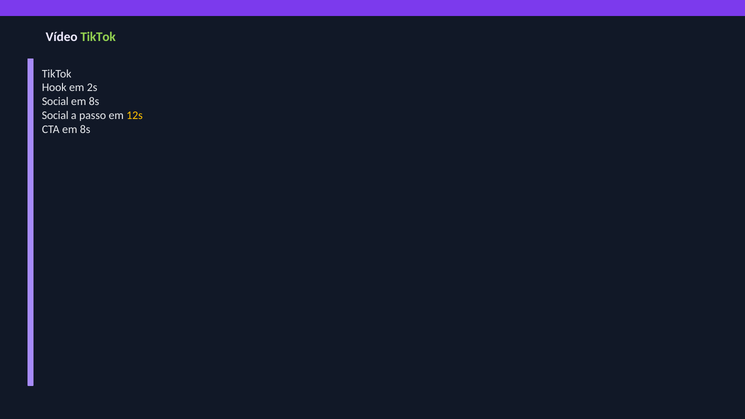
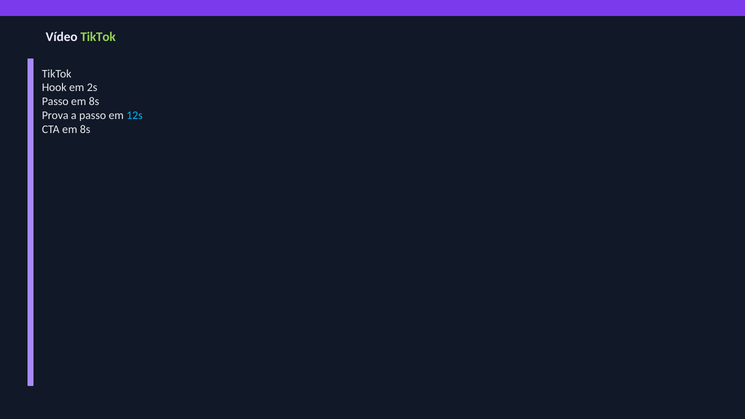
Social at (55, 102): Social -> Passo
Social at (55, 116): Social -> Prova
12s colour: yellow -> light blue
